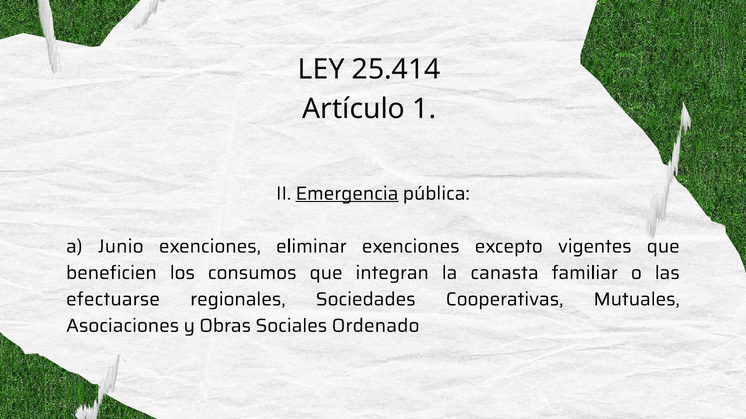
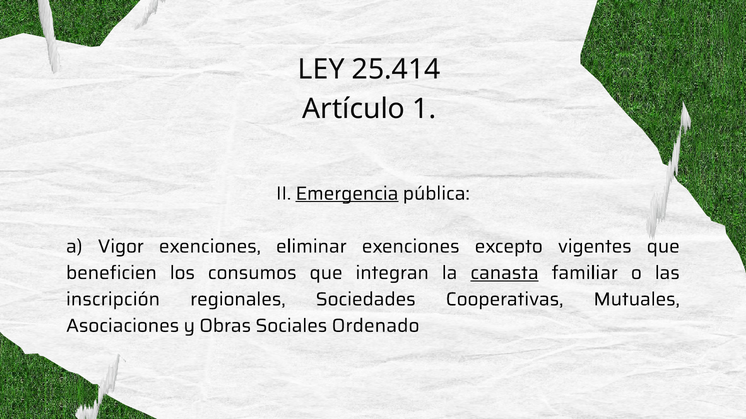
Junio: Junio -> Vigor
canasta underline: none -> present
efectuarse: efectuarse -> inscripción
